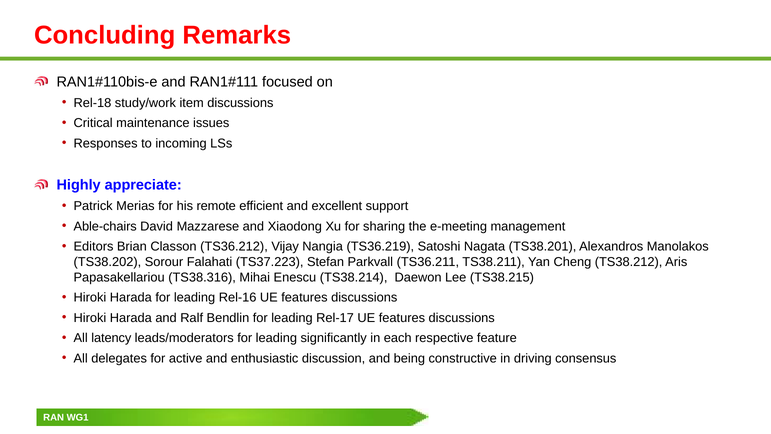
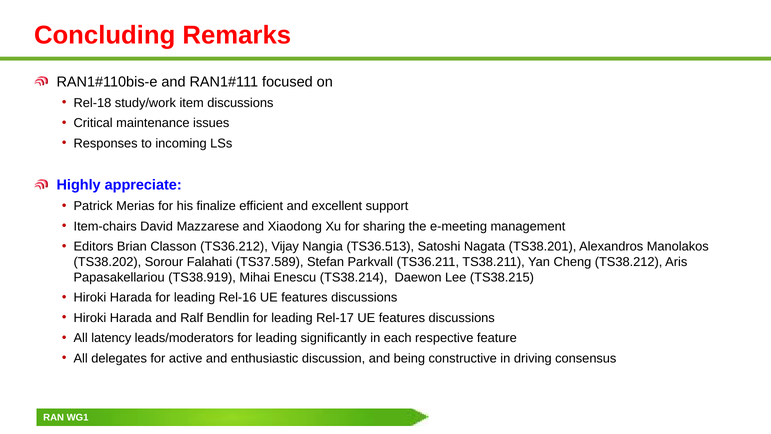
remote: remote -> finalize
Able-chairs: Able-chairs -> Item-chairs
TS36.219: TS36.219 -> TS36.513
TS37.223: TS37.223 -> TS37.589
TS38.316: TS38.316 -> TS38.919
